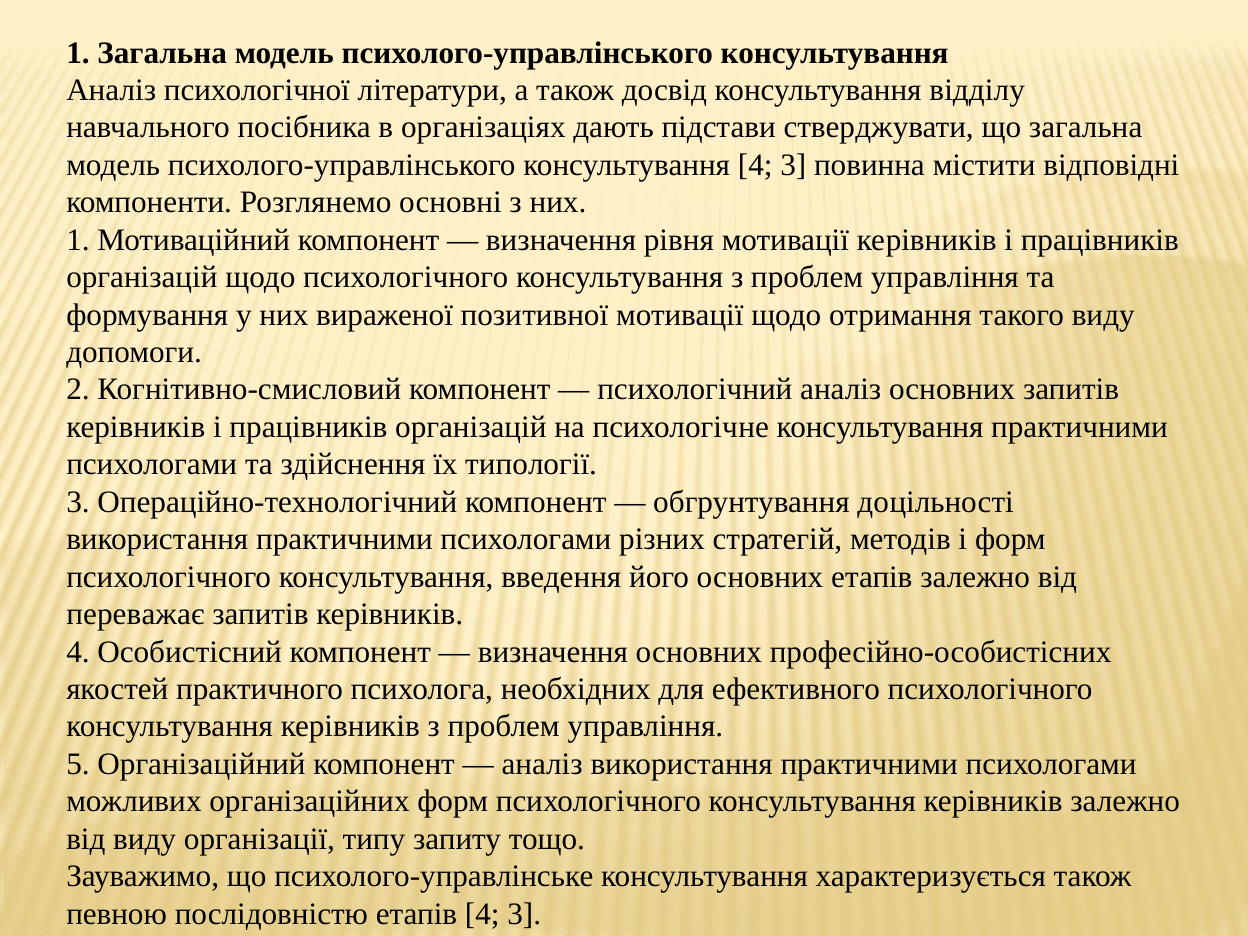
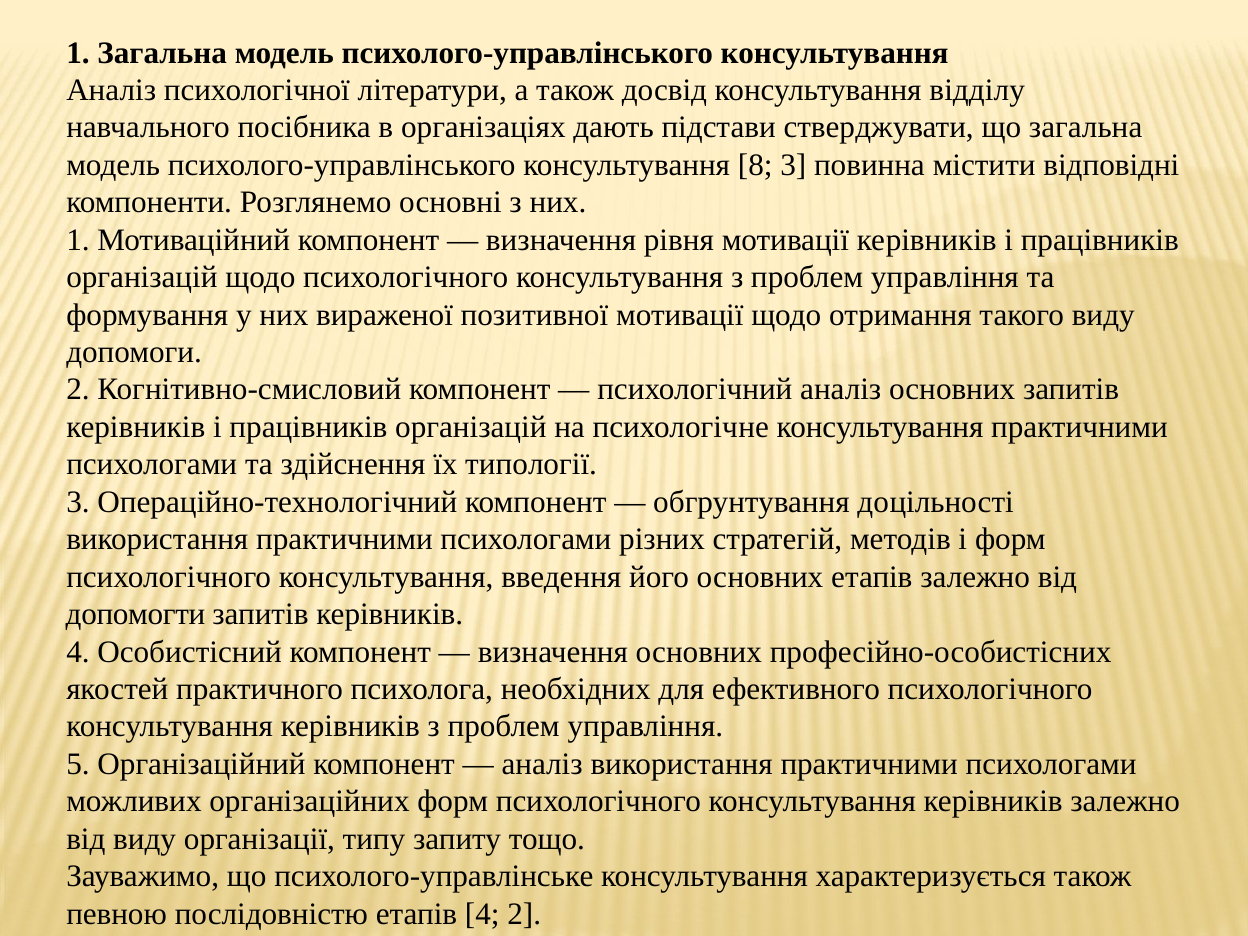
консультування 4: 4 -> 8
переважає: переважає -> допомогти
етапів 4 3: 3 -> 2
